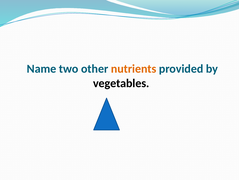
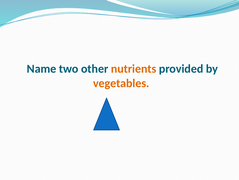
vegetables colour: black -> orange
